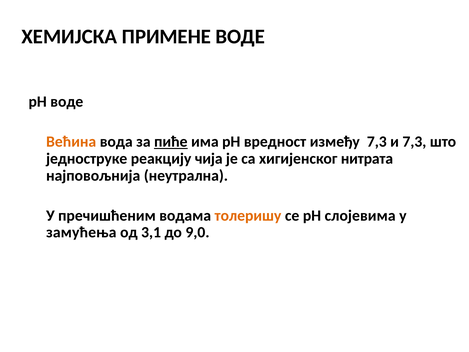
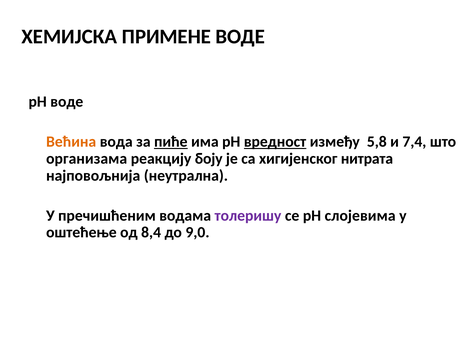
вредност underline: none -> present
између 7,3: 7,3 -> 5,8
и 7,3: 7,3 -> 7,4
једноструке: једноструке -> организама
чија: чија -> боју
толеришу colour: orange -> purple
замућења: замућења -> оштећење
3,1: 3,1 -> 8,4
